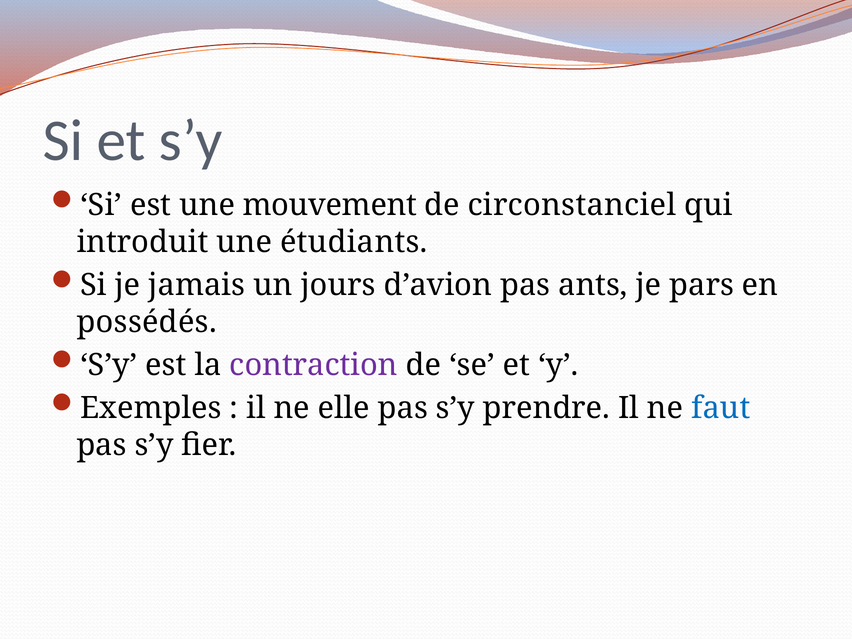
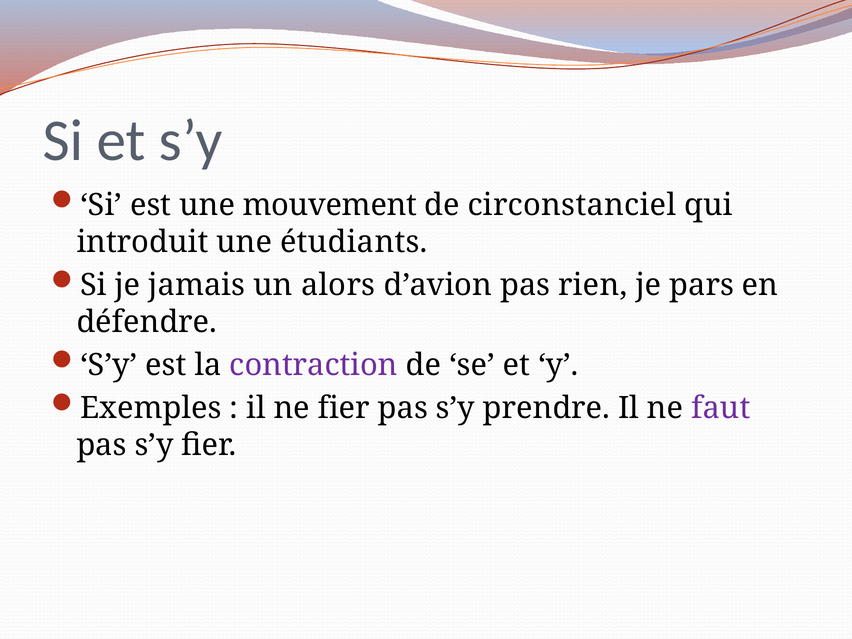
jours: jours -> alors
ants: ants -> rien
possédés: possédés -> défendre
ne elle: elle -> fier
faut colour: blue -> purple
